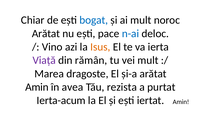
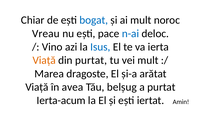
Arătat at (46, 34): Arătat -> Vreau
Isus colour: orange -> blue
Viață at (44, 60) colour: purple -> orange
din rămân: rămân -> purtat
Amin at (37, 87): Amin -> Viață
rezista: rezista -> belșug
